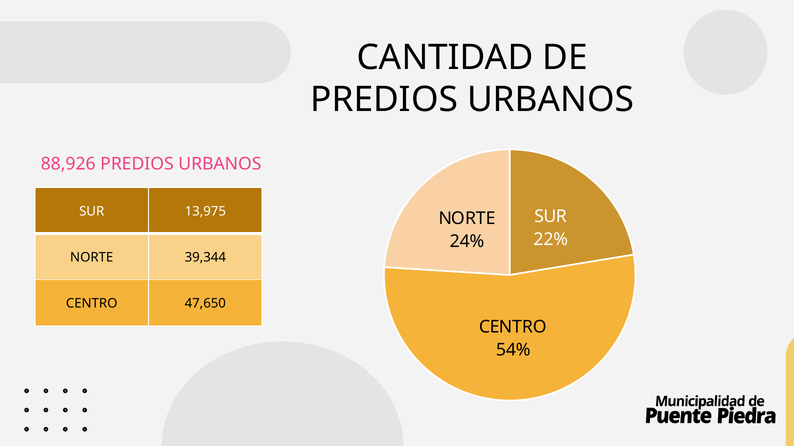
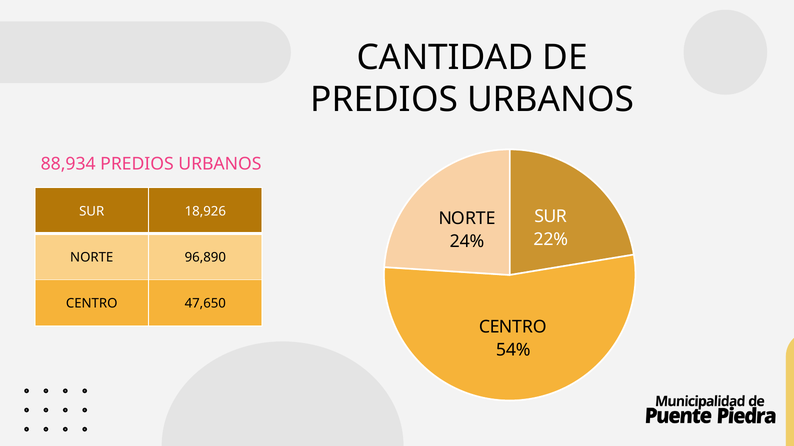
88,926: 88,926 -> 88,934
13,975: 13,975 -> 18,926
39,344: 39,344 -> 96,890
